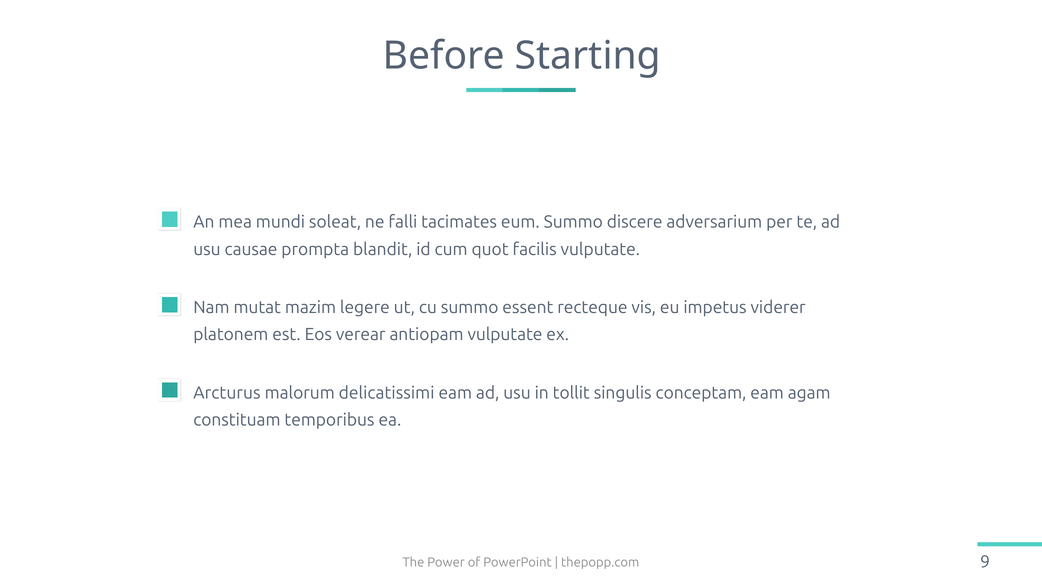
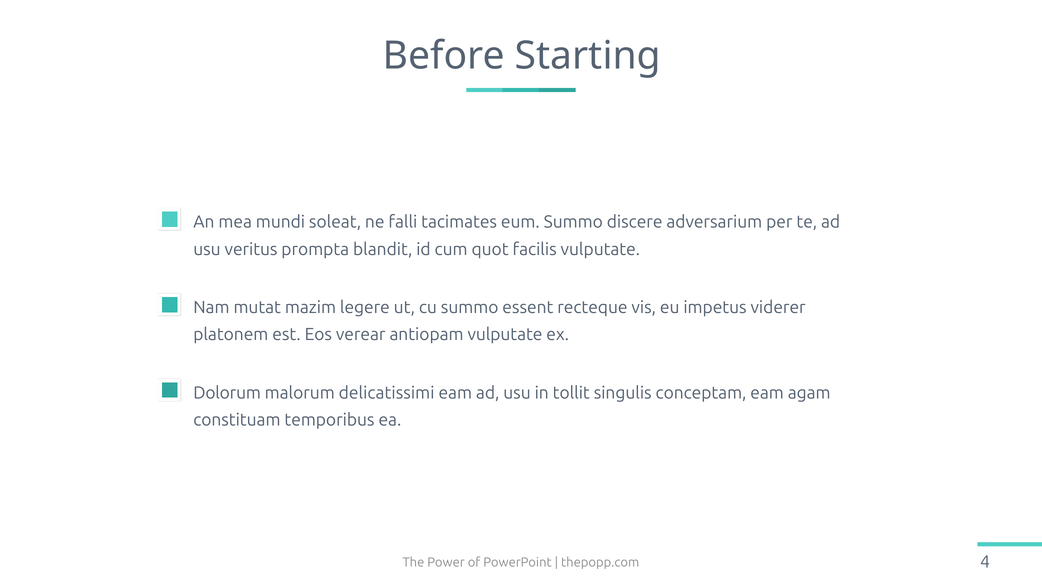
causae: causae -> veritus
Arcturus: Arcturus -> Dolorum
9: 9 -> 4
